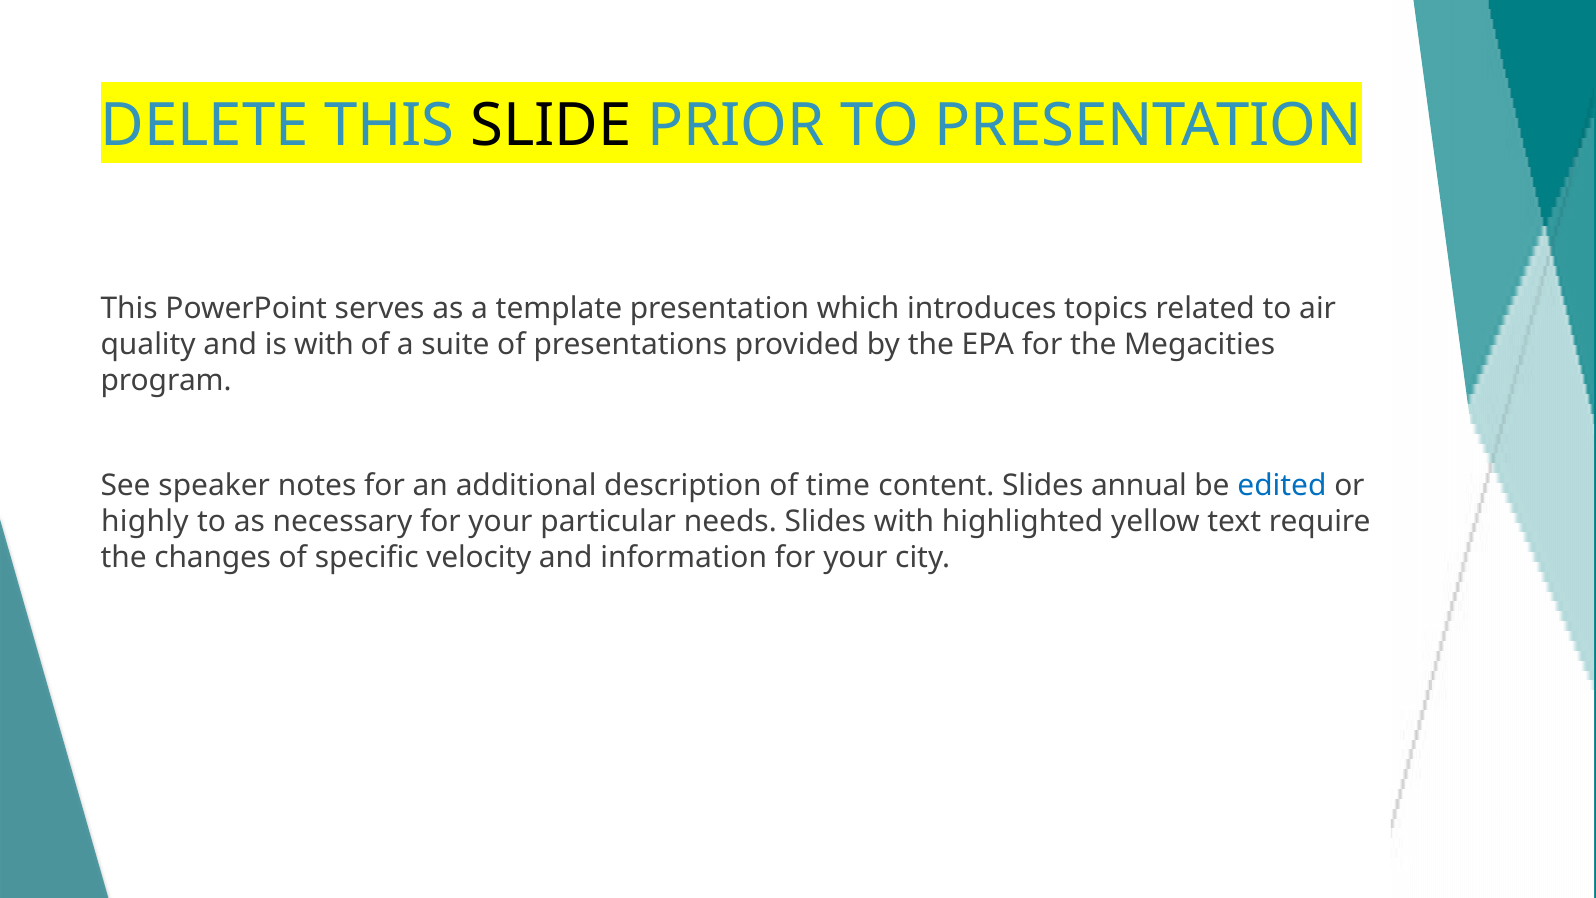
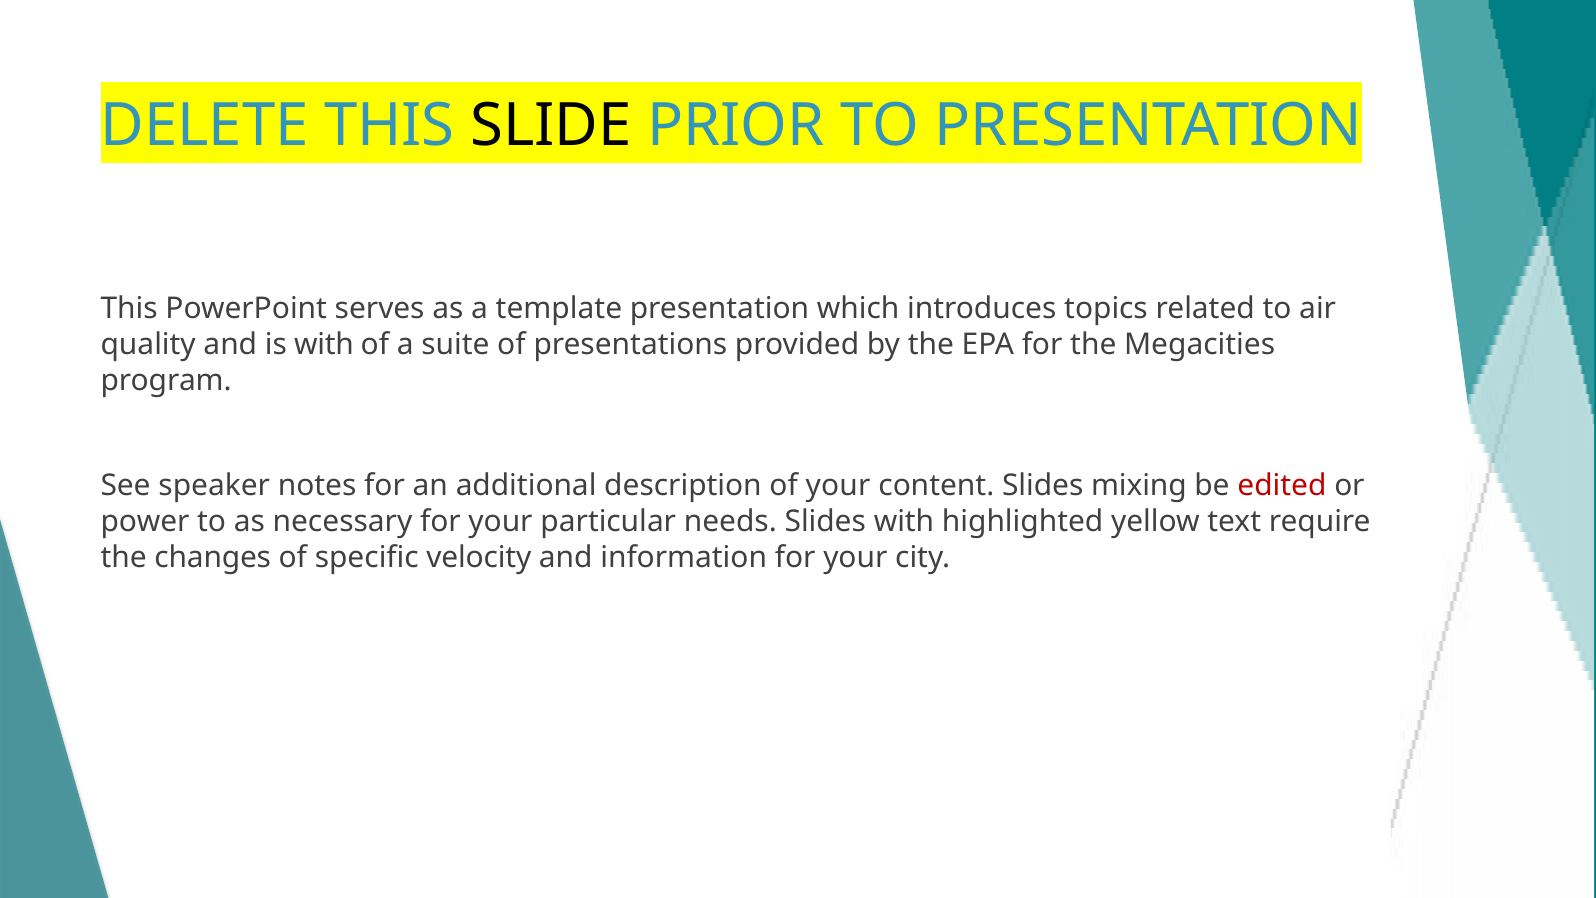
of time: time -> your
annual: annual -> mixing
edited colour: blue -> red
highly: highly -> power
